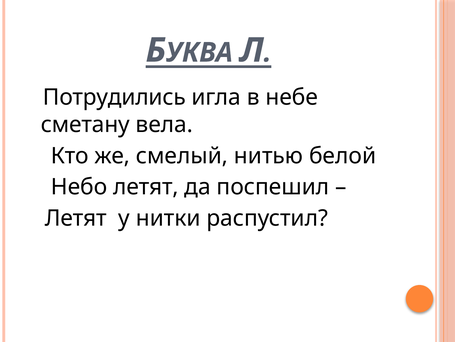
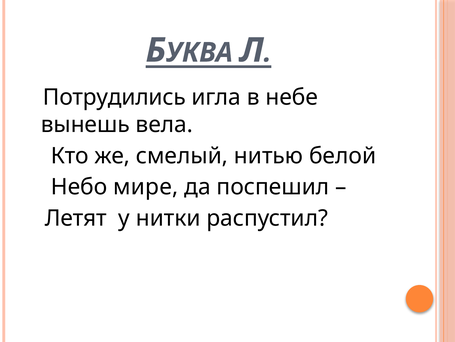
сметану: сметану -> вынешь
Небо летят: летят -> мире
